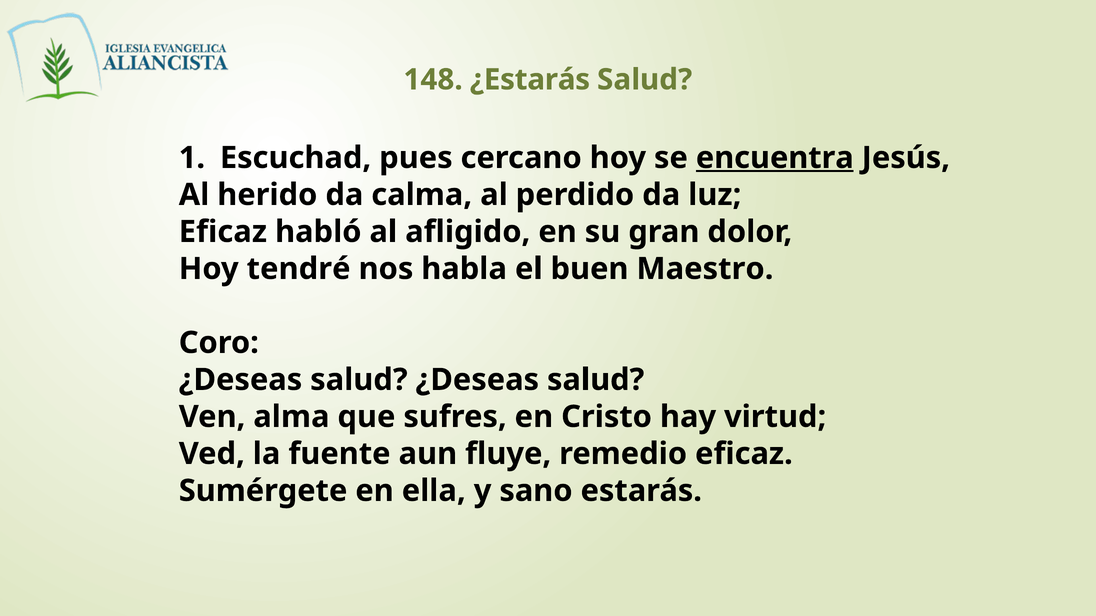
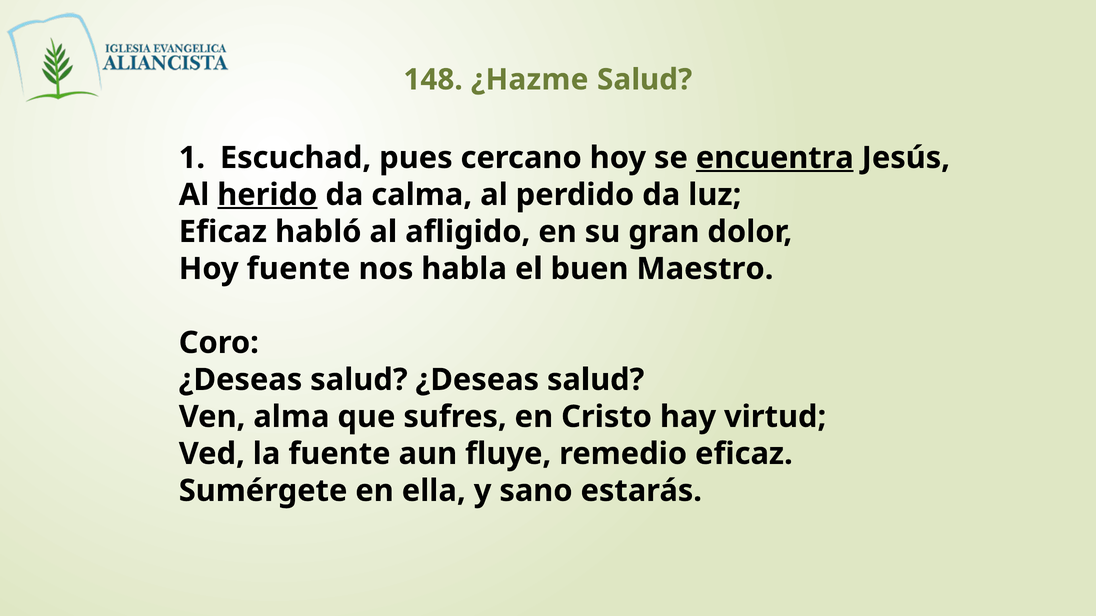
¿Estarás: ¿Estarás -> ¿Hazme
herido underline: none -> present
Hoy tendré: tendré -> fuente
